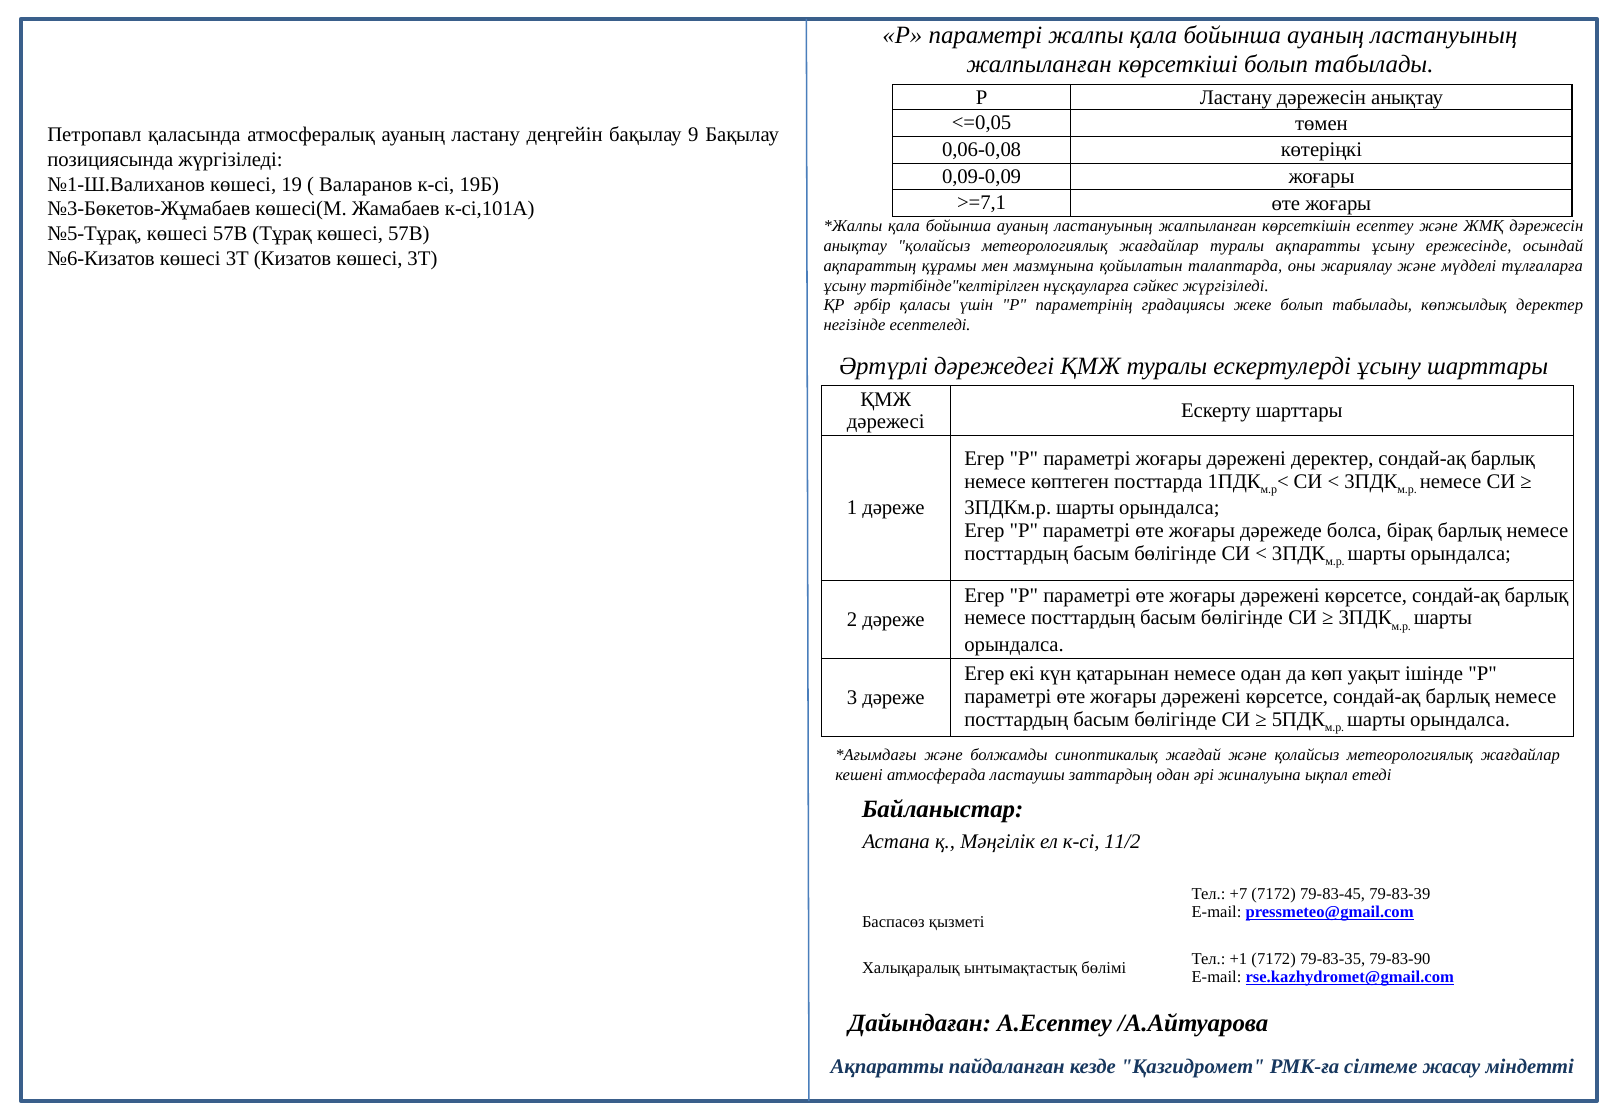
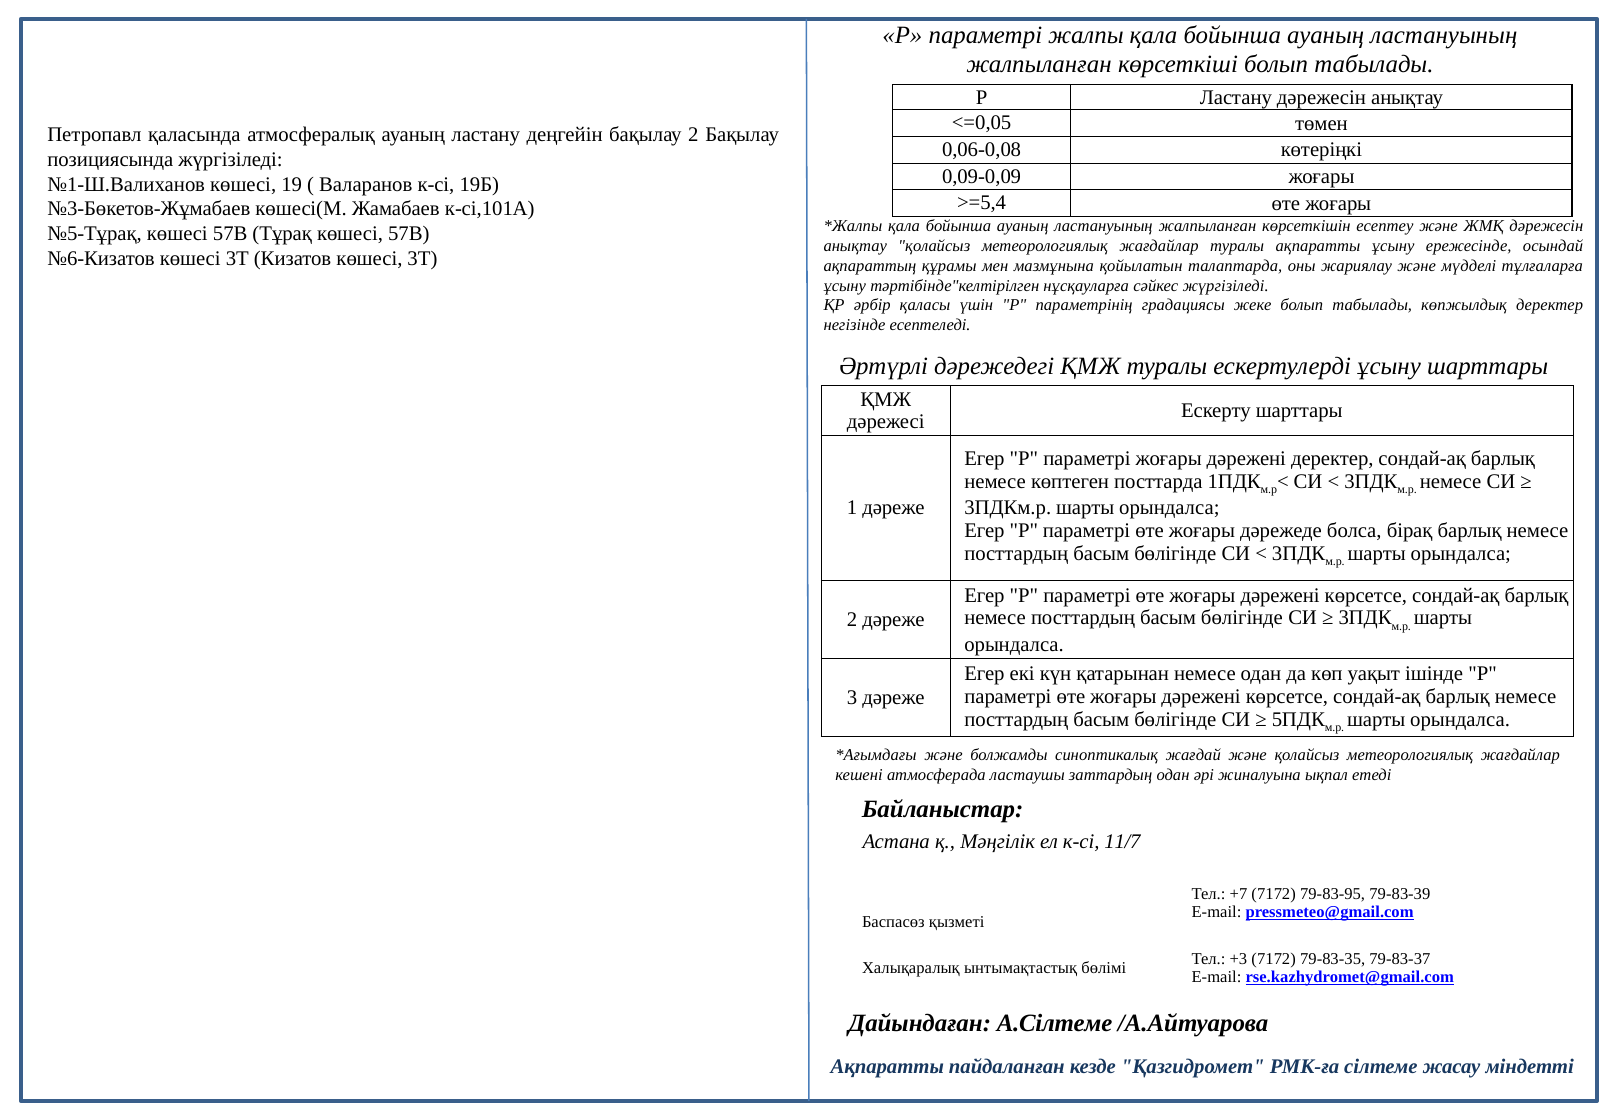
бақылау 9: 9 -> 2
>=7,1: >=7,1 -> >=5,4
11/2: 11/2 -> 11/7
79-83-45: 79-83-45 -> 79-83-95
+1: +1 -> +3
79-83-90: 79-83-90 -> 79-83-37
А.Есептеу: А.Есептеу -> А.Сілтеме
